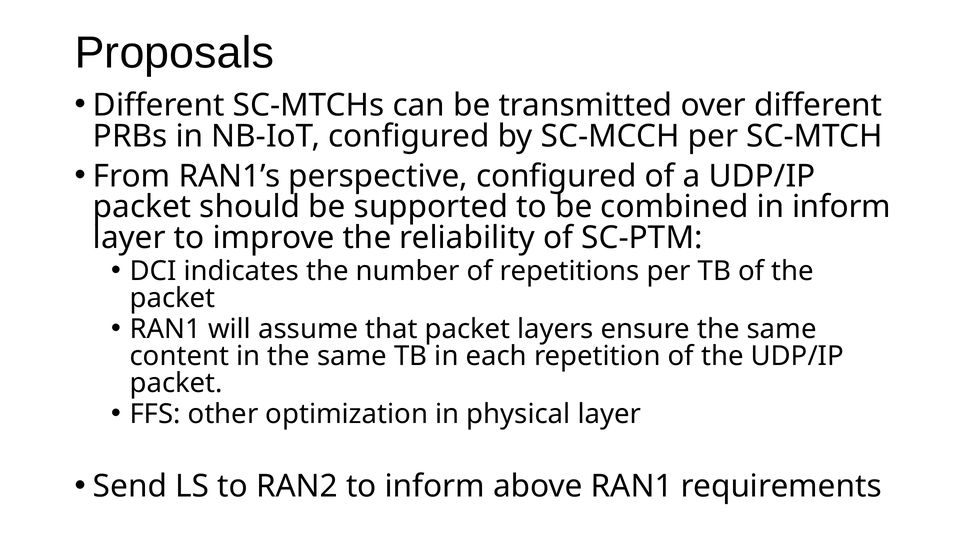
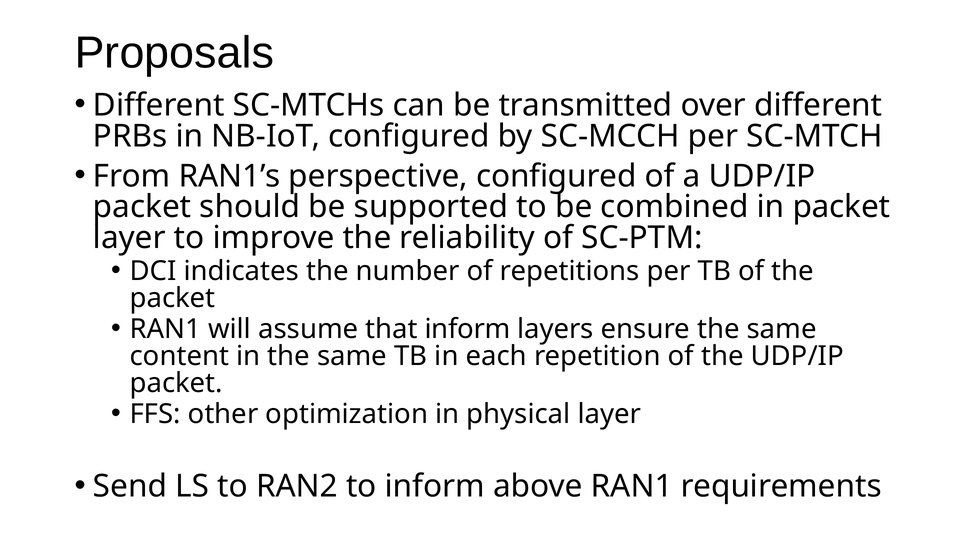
in inform: inform -> packet
that packet: packet -> inform
